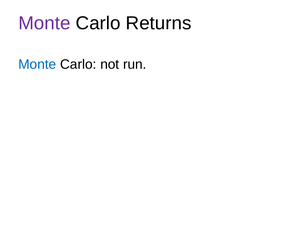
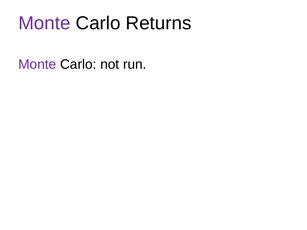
Monte at (37, 64) colour: blue -> purple
